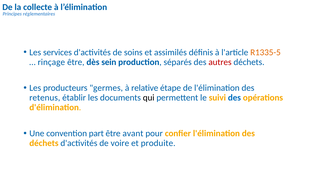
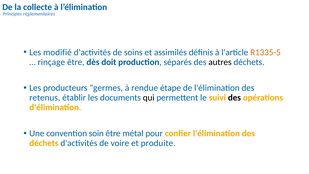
services: services -> modifié
sein: sein -> doit
autres colour: red -> black
relative: relative -> rendue
des at (234, 98) colour: blue -> black
part: part -> soin
avant: avant -> métal
